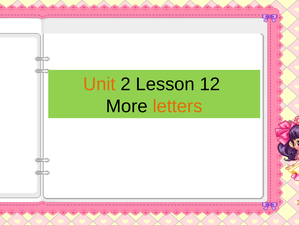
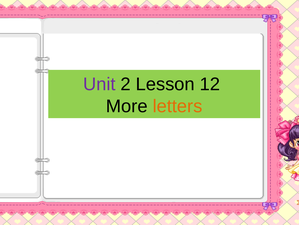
Unit colour: orange -> purple
